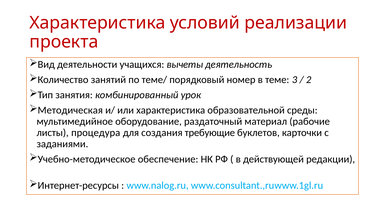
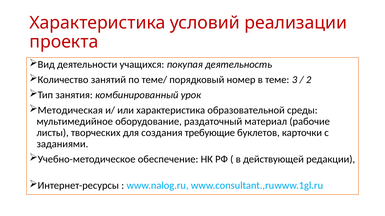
вычеты: вычеты -> покупая
процедура: процедура -> творческих
